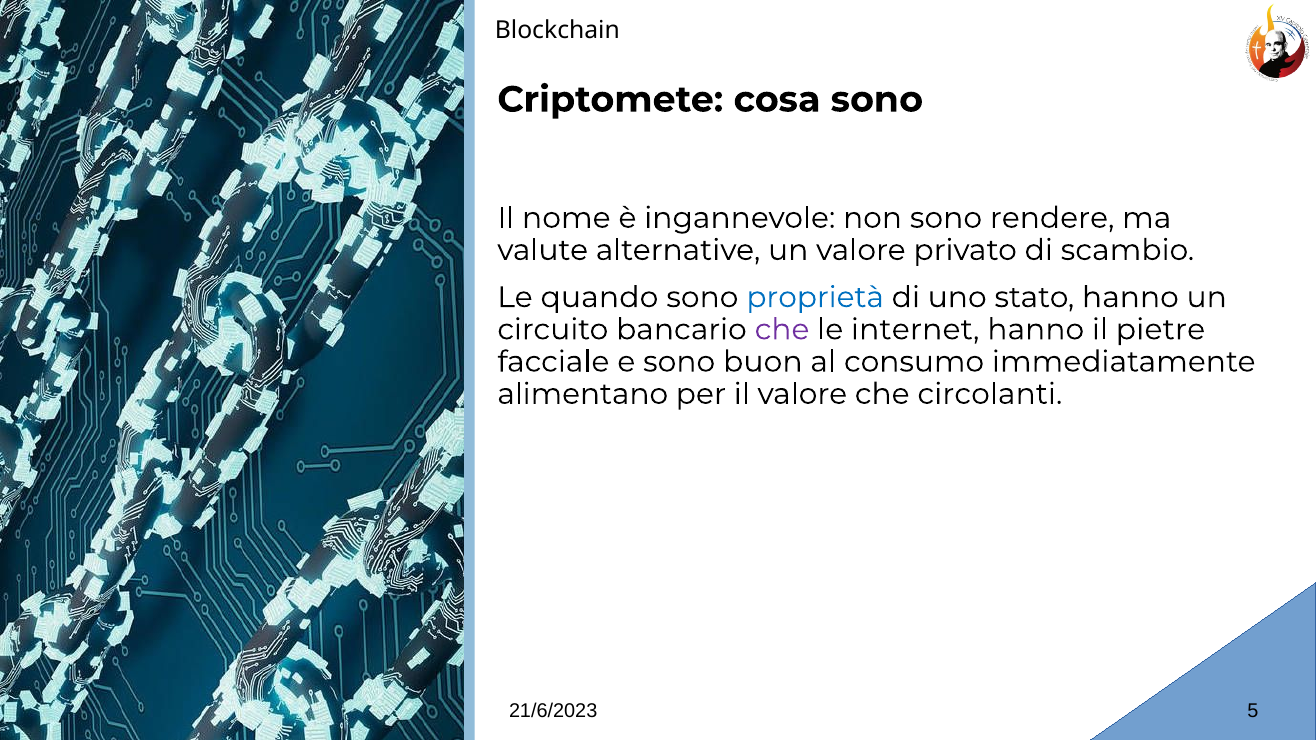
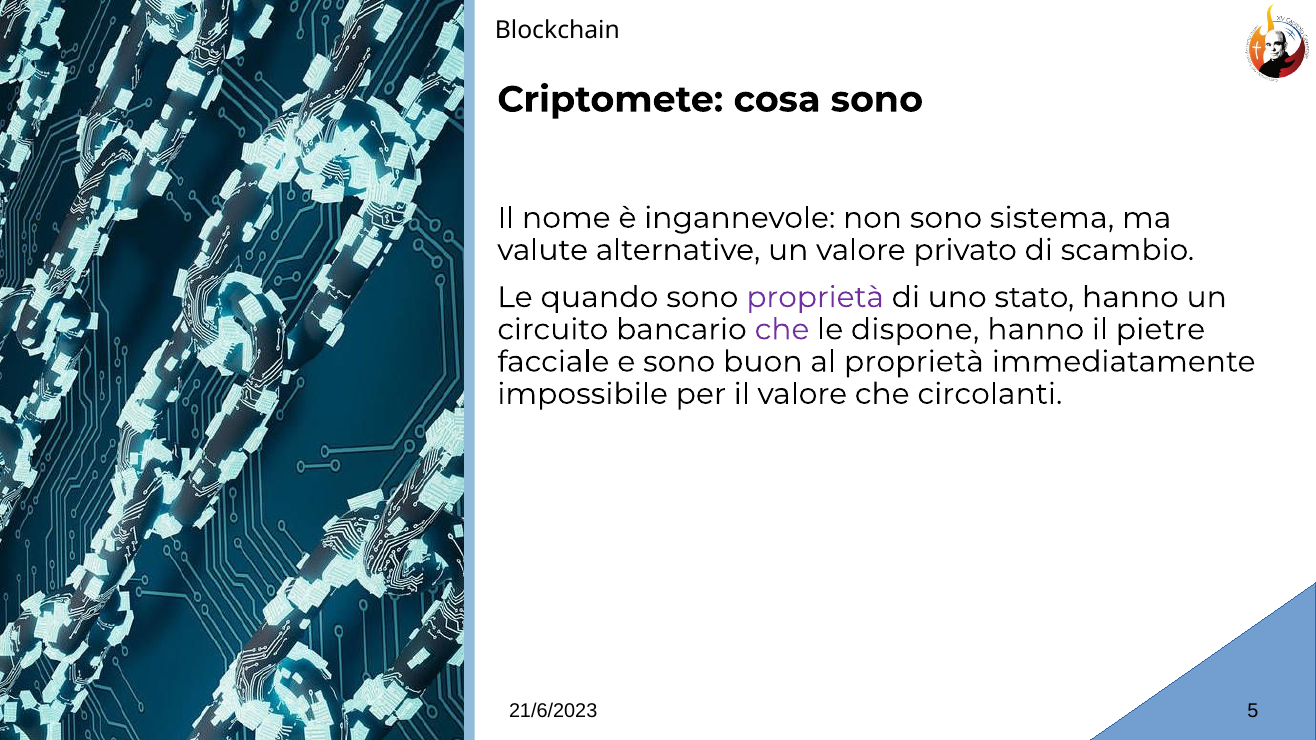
rendere: rendere -> sistema
proprietà at (815, 297) colour: blue -> purple
internet: internet -> dispone
al consumo: consumo -> proprietà
alimentano: alimentano -> impossibile
